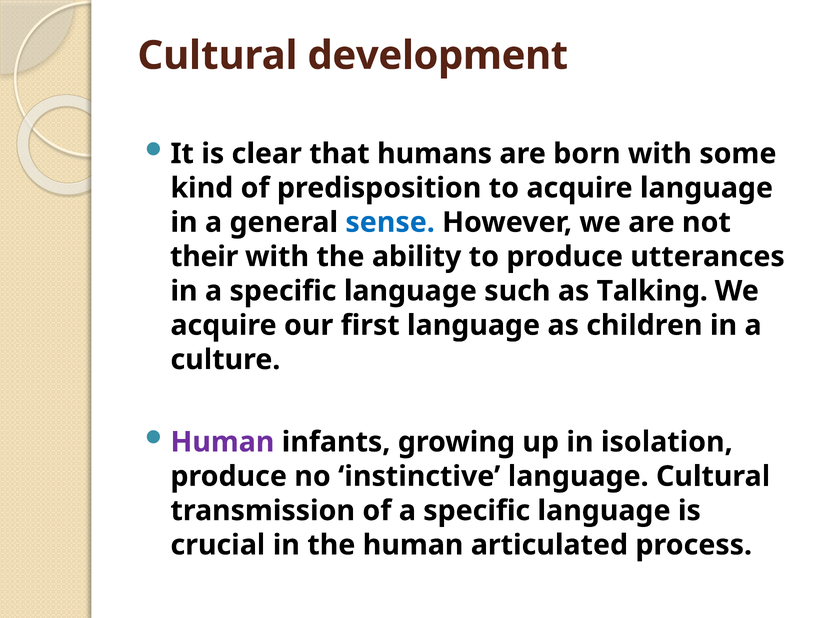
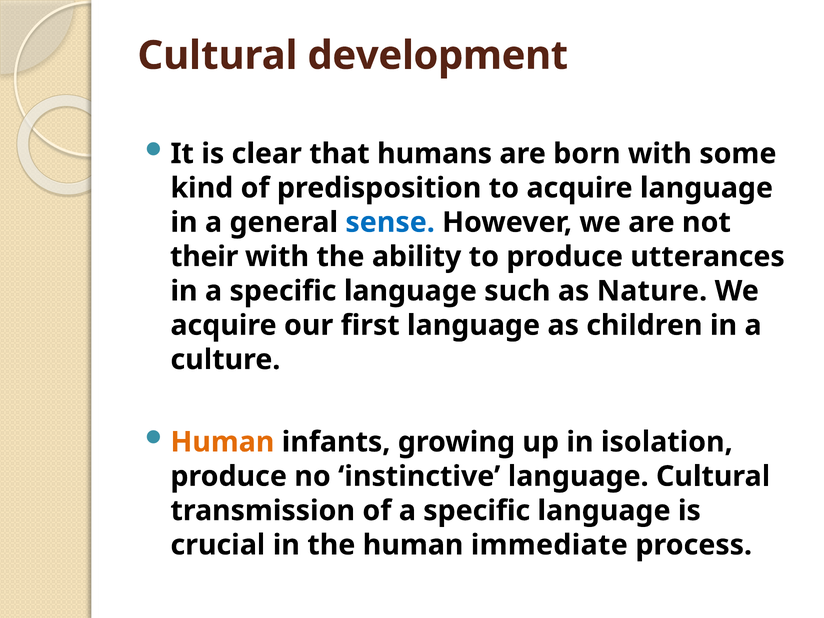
Talking: Talking -> Nature
Human at (222, 442) colour: purple -> orange
articulated: articulated -> immediate
